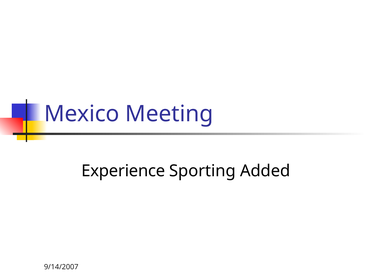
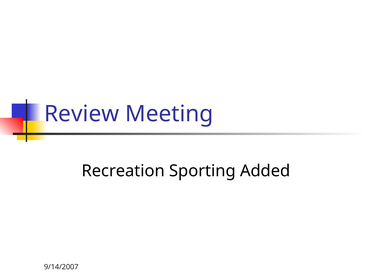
Mexico: Mexico -> Review
Experience: Experience -> Recreation
